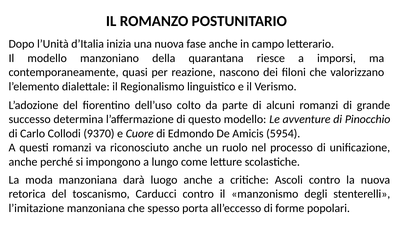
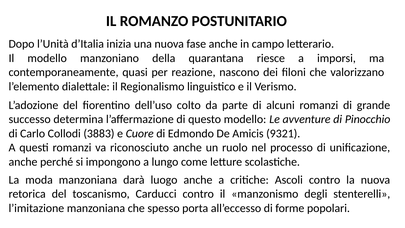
9370: 9370 -> 3883
5954: 5954 -> 9321
